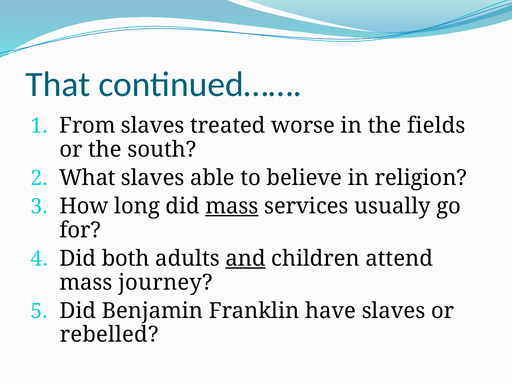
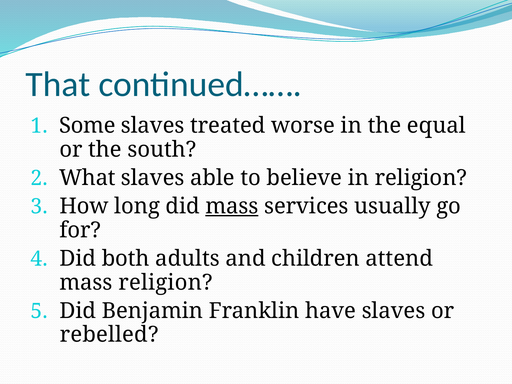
From: From -> Some
fields: fields -> equal
and underline: present -> none
mass journey: journey -> religion
